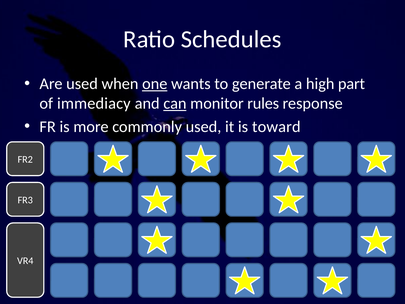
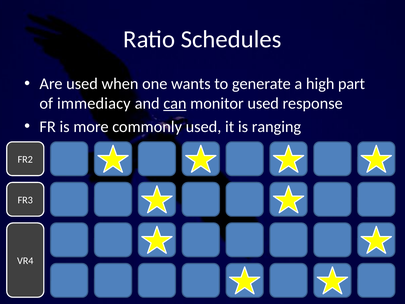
one underline: present -> none
monitor rules: rules -> used
toward: toward -> ranging
